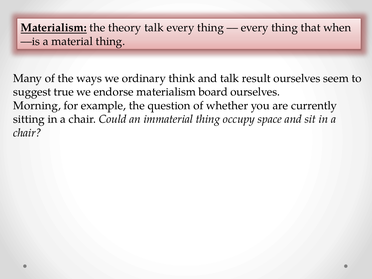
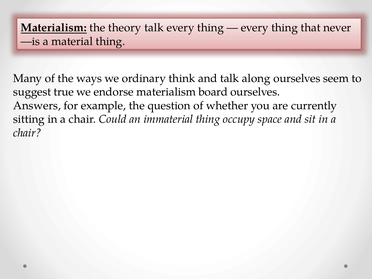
when: when -> never
result: result -> along
Morning: Morning -> Answers
